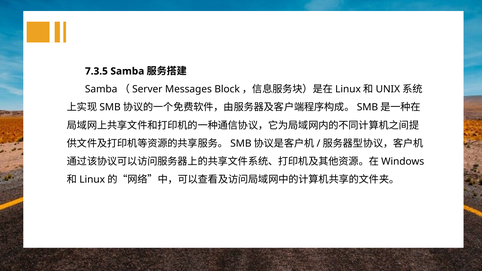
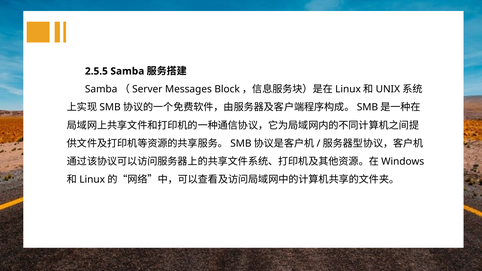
7.3.5: 7.3.5 -> 2.5.5
